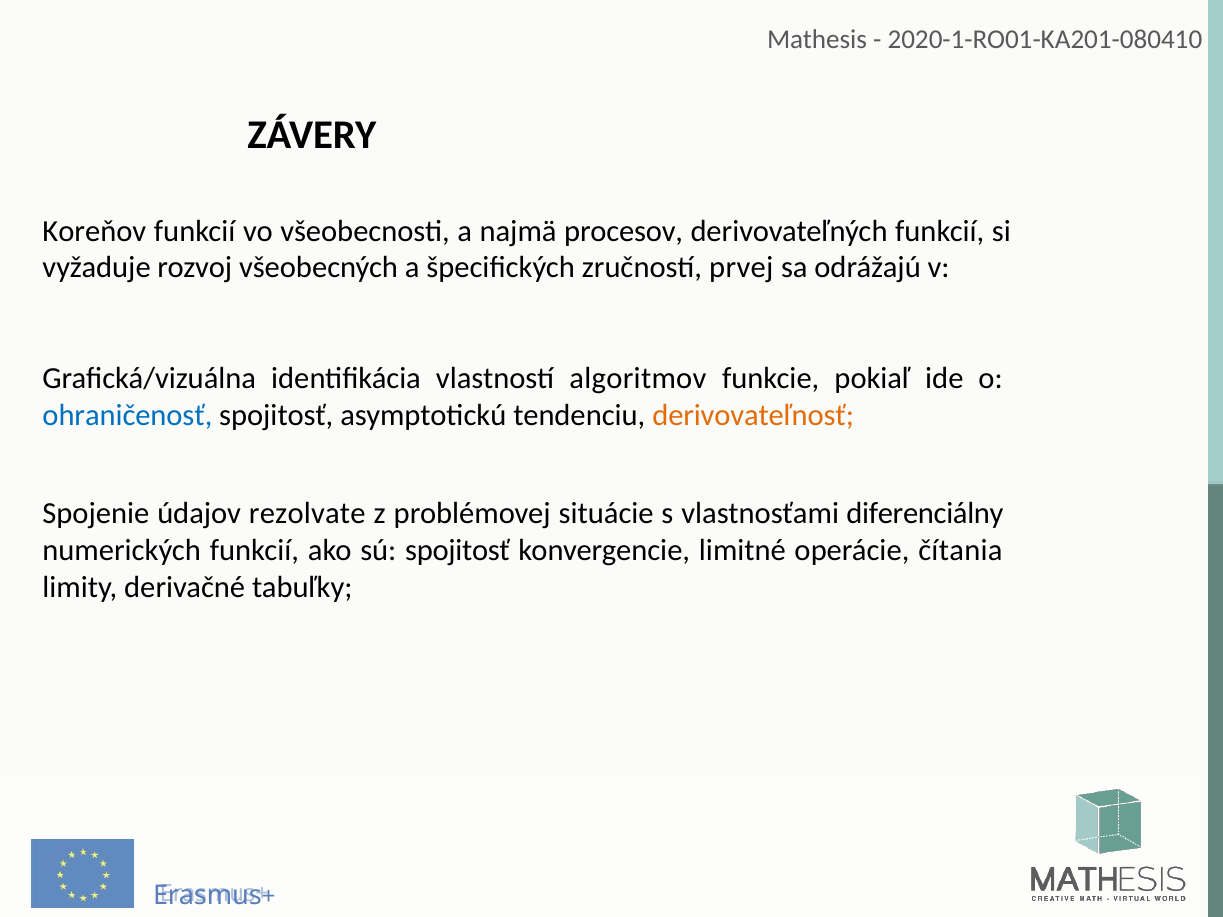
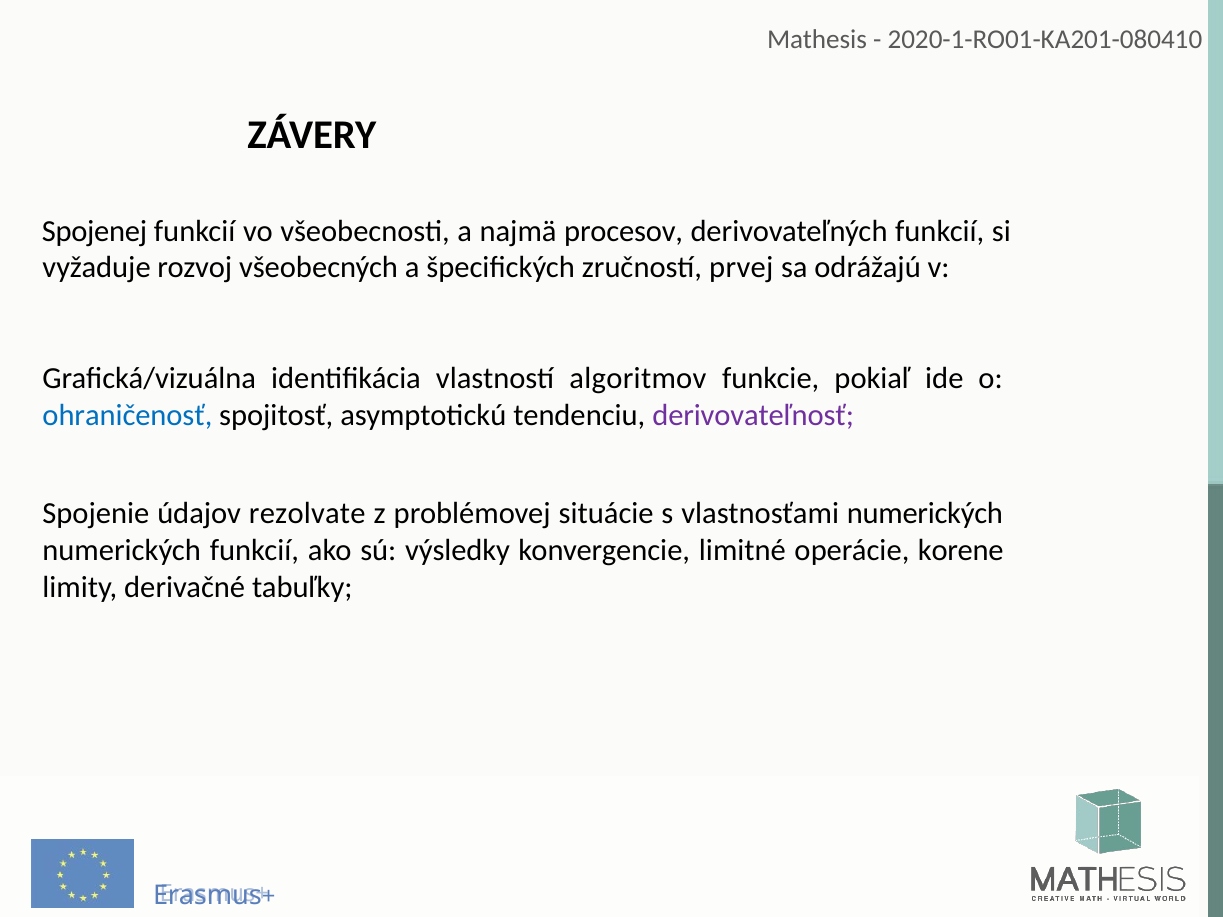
Koreňov: Koreňov -> Spojenej
derivovateľnosť colour: orange -> purple
vlastnosťami diferenciálny: diferenciálny -> numerických
sú spojitosť: spojitosť -> výsledky
čítania: čítania -> korene
